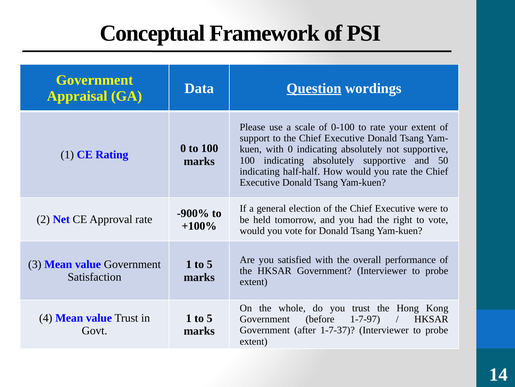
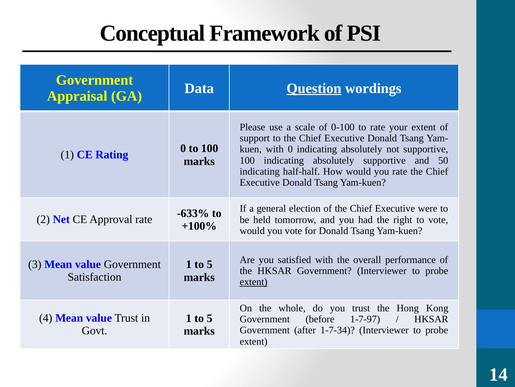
-900%: -900% -> -633%
extent at (254, 281) underline: none -> present
1-7-37: 1-7-37 -> 1-7-34
